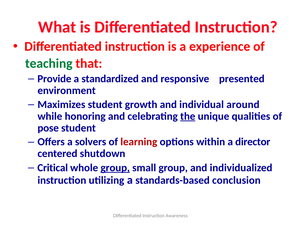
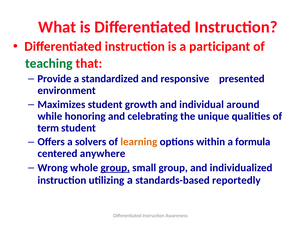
experience: experience -> participant
the underline: present -> none
pose: pose -> term
learning colour: red -> orange
director: director -> formula
shutdown: shutdown -> anywhere
Critical: Critical -> Wrong
conclusion: conclusion -> reportedly
